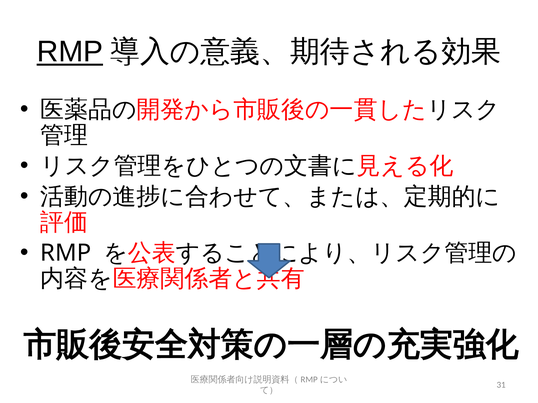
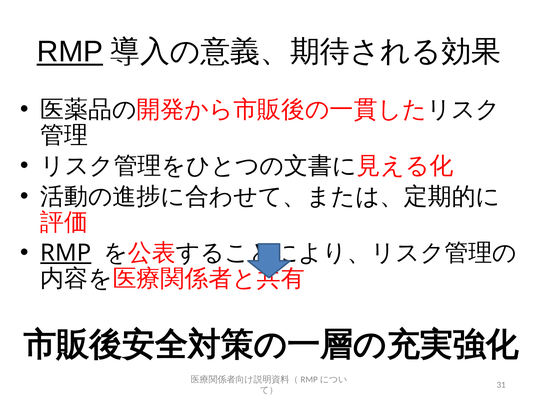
RMP at (66, 253) underline: none -> present
